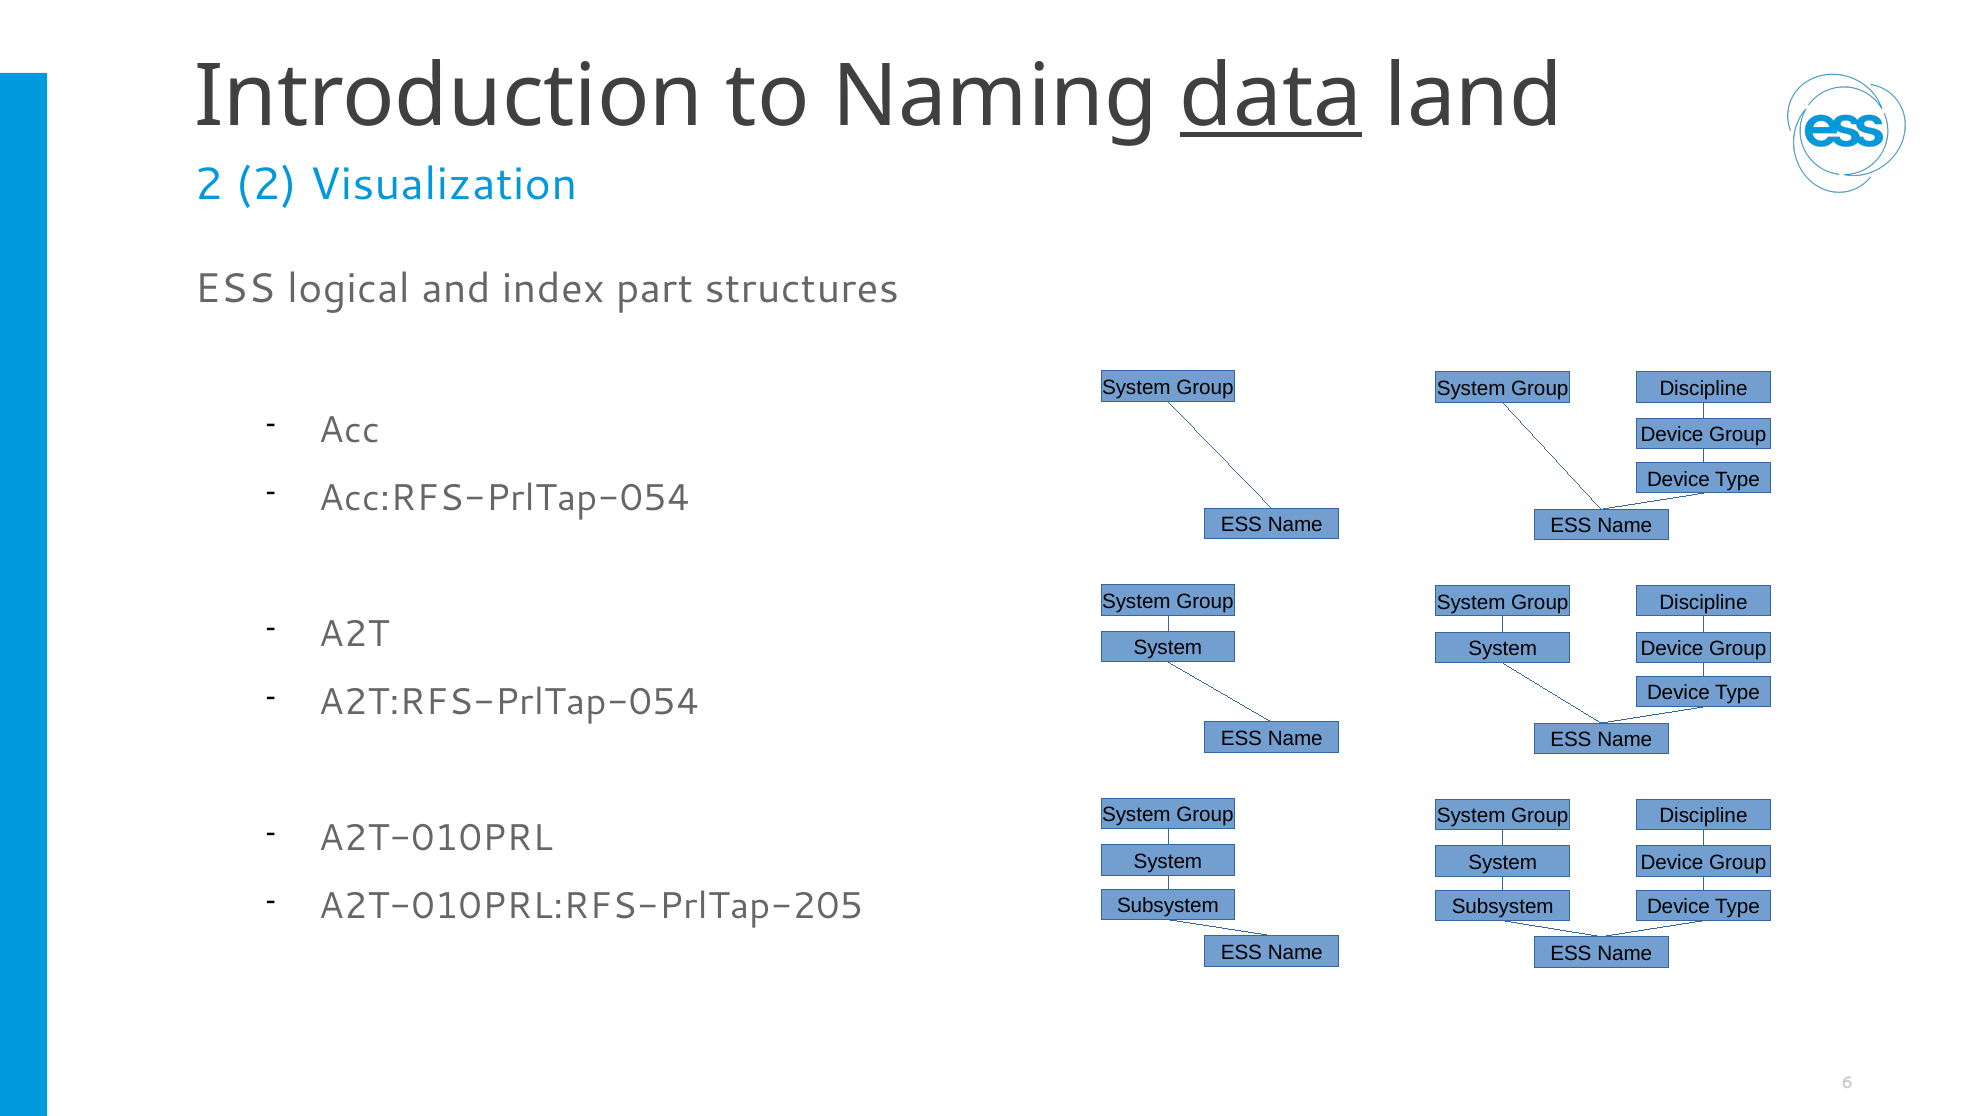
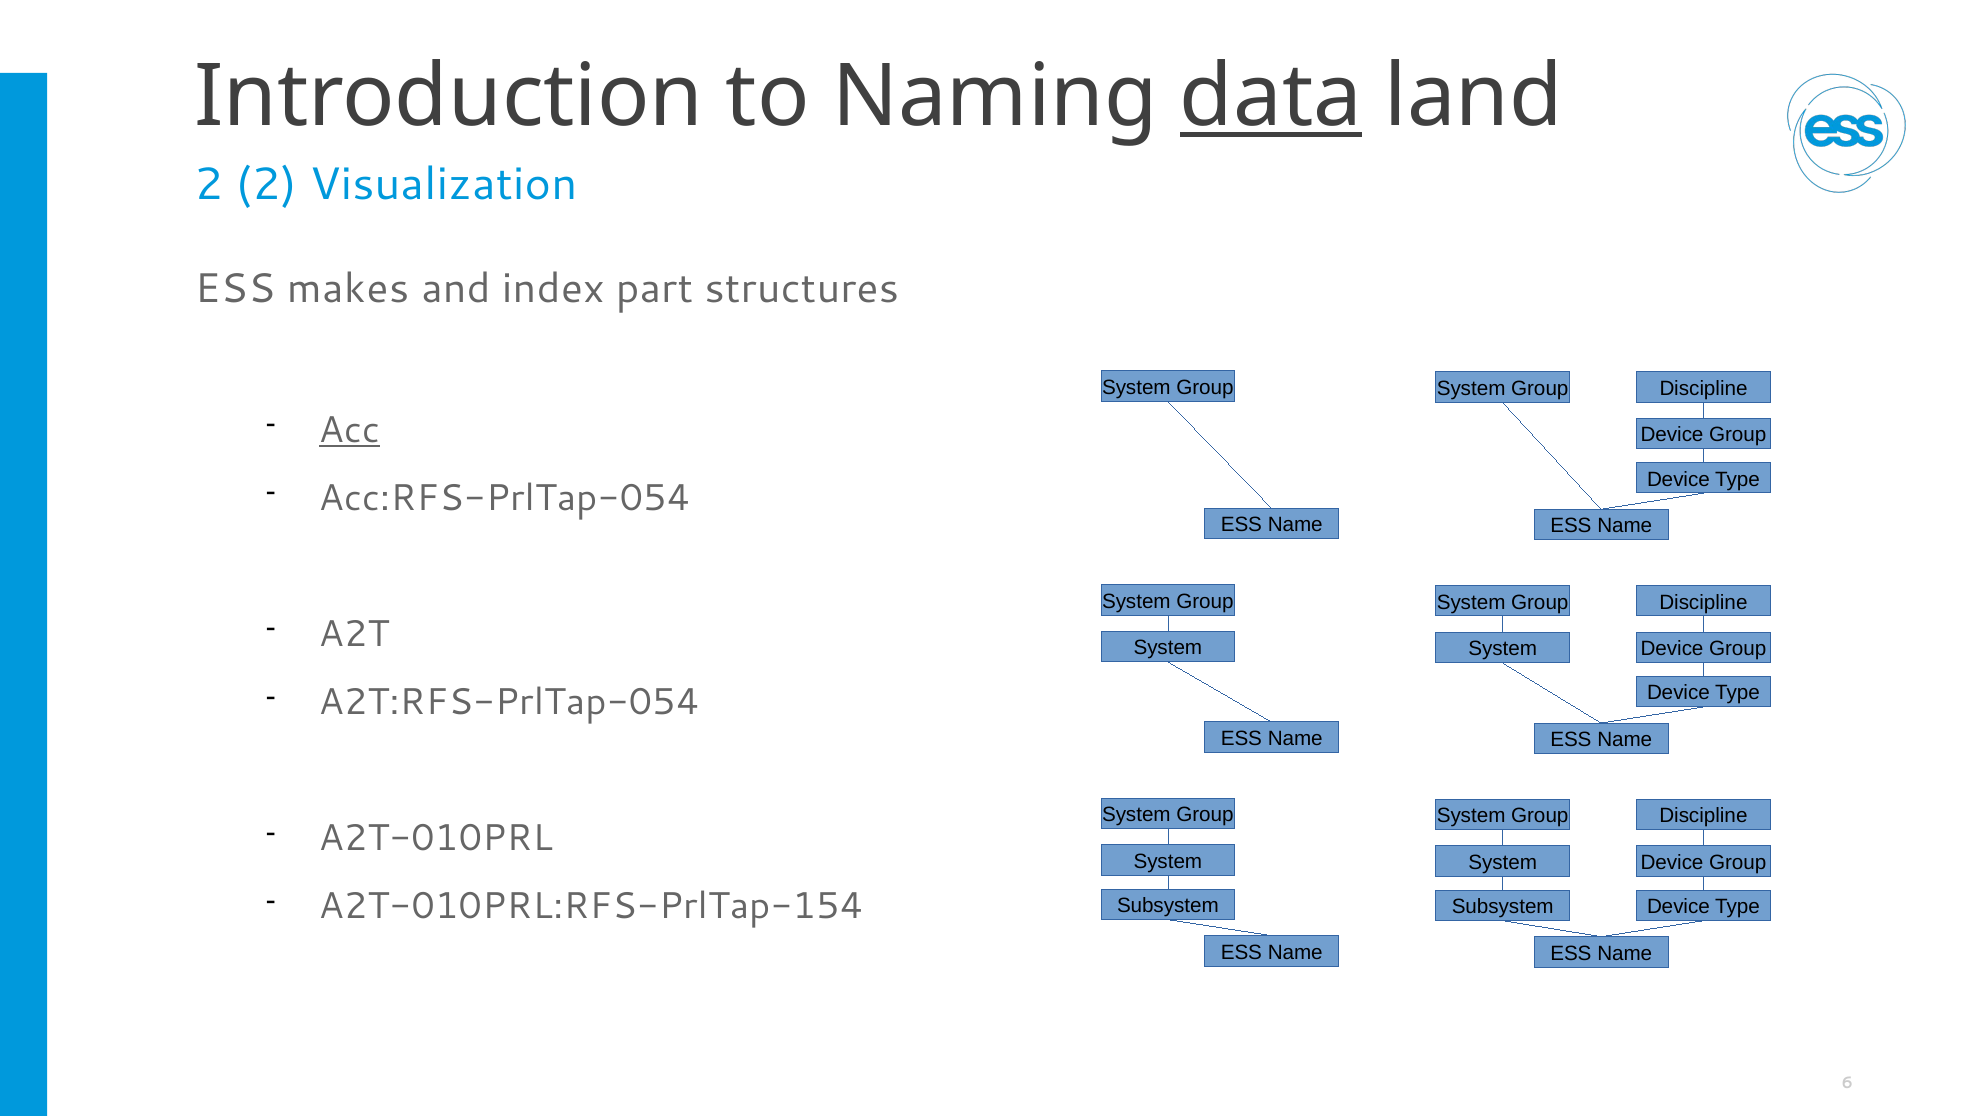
logical: logical -> makes
Acc underline: none -> present
A2T-010PRL:RFS-PrlTap-205: A2T-010PRL:RFS-PrlTap-205 -> A2T-010PRL:RFS-PrlTap-154
